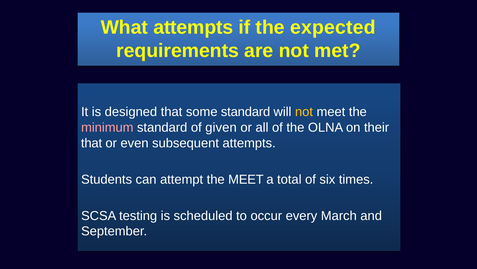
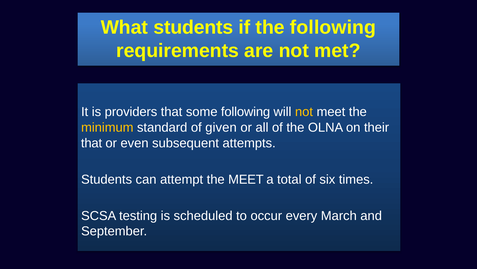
What attempts: attempts -> students
the expected: expected -> following
designed: designed -> providers
some standard: standard -> following
minimum colour: pink -> yellow
